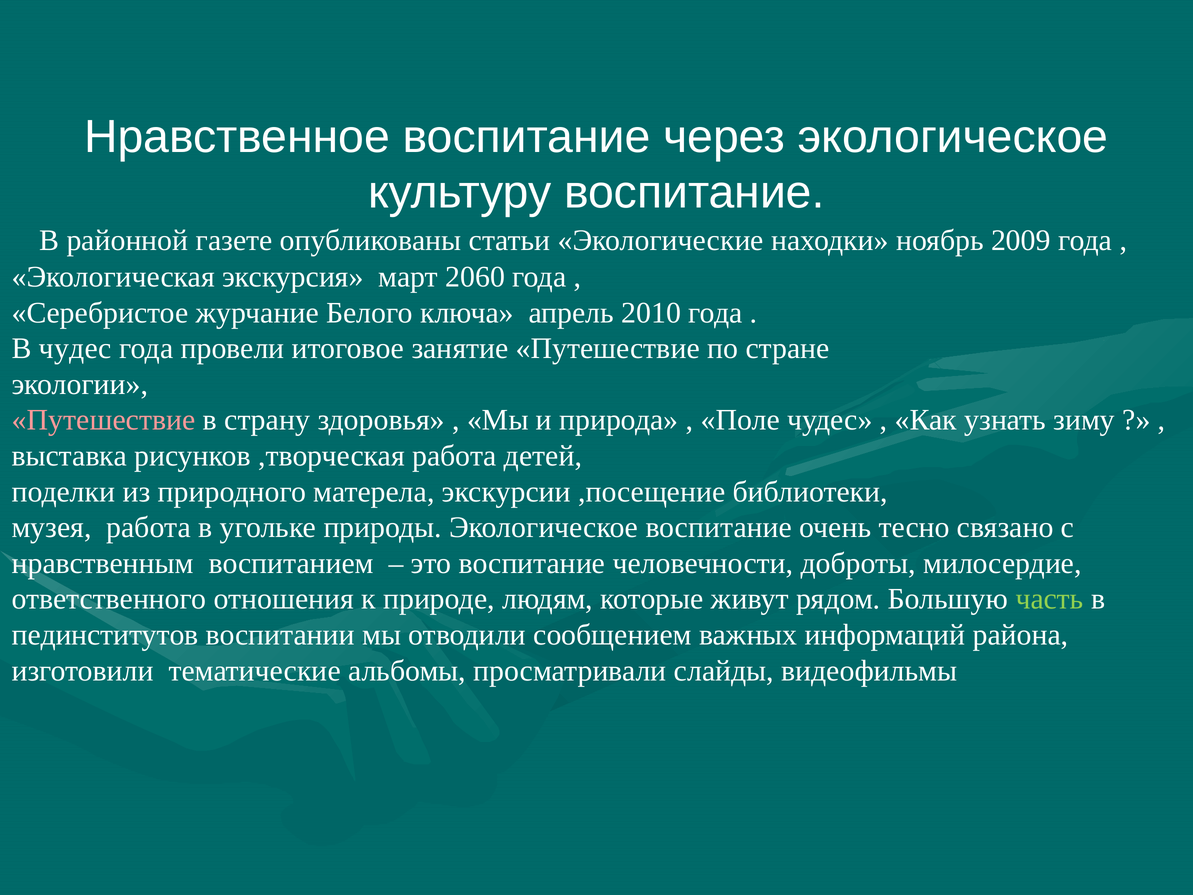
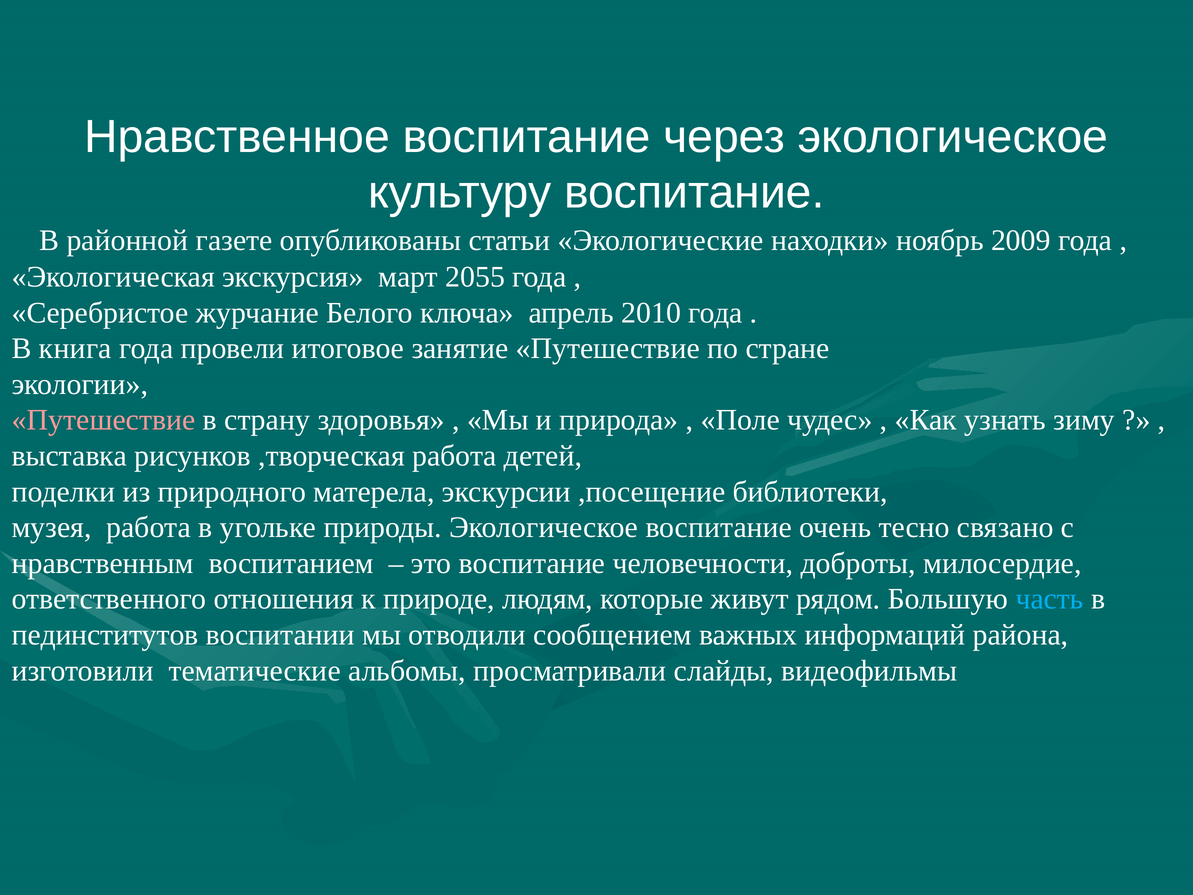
2060: 2060 -> 2055
В чудес: чудес -> книга
часть colour: light green -> light blue
